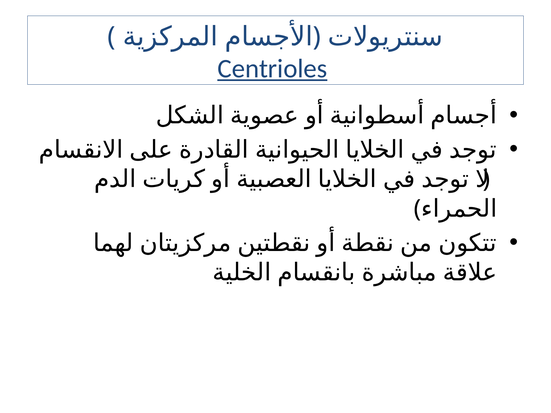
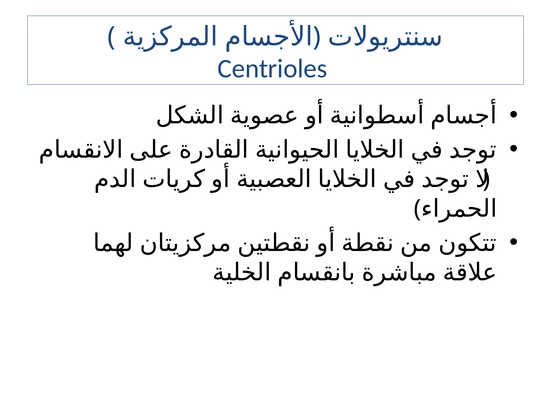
Centrioles underline: present -> none
